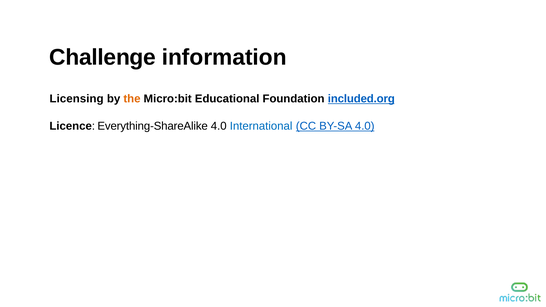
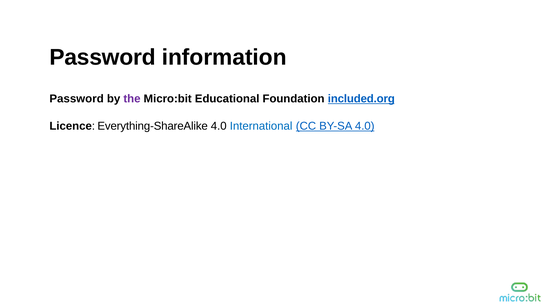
Challenge at (103, 57): Challenge -> Password
Licensing at (77, 99): Licensing -> Password
the colour: orange -> purple
